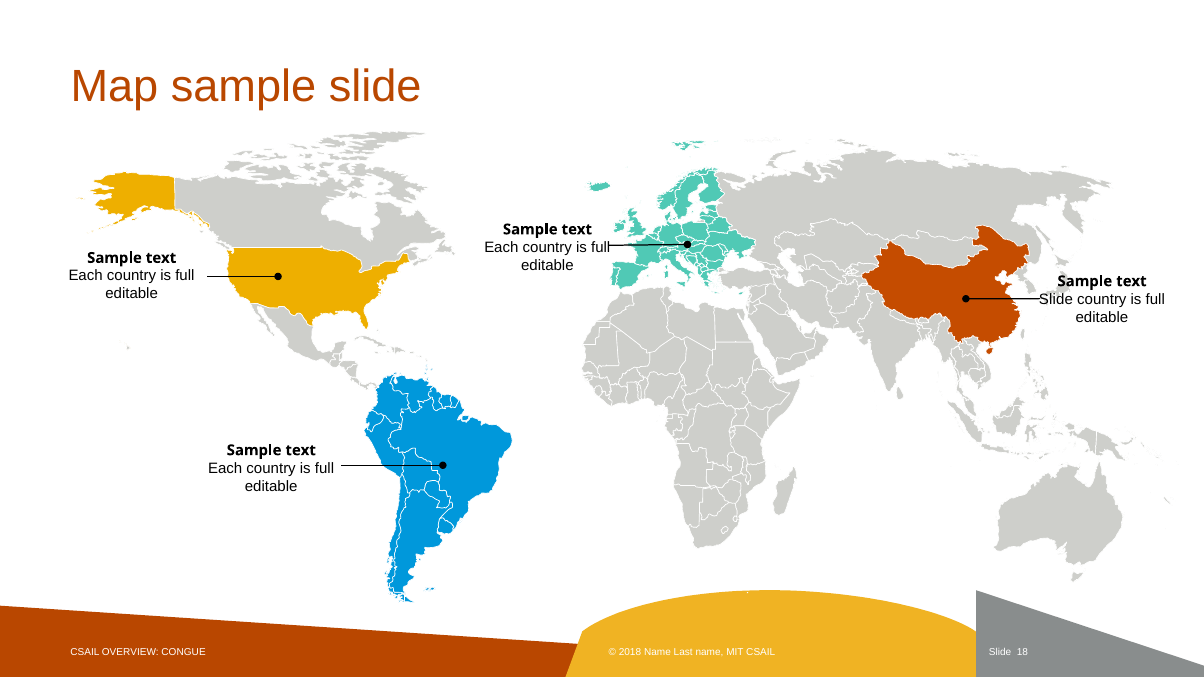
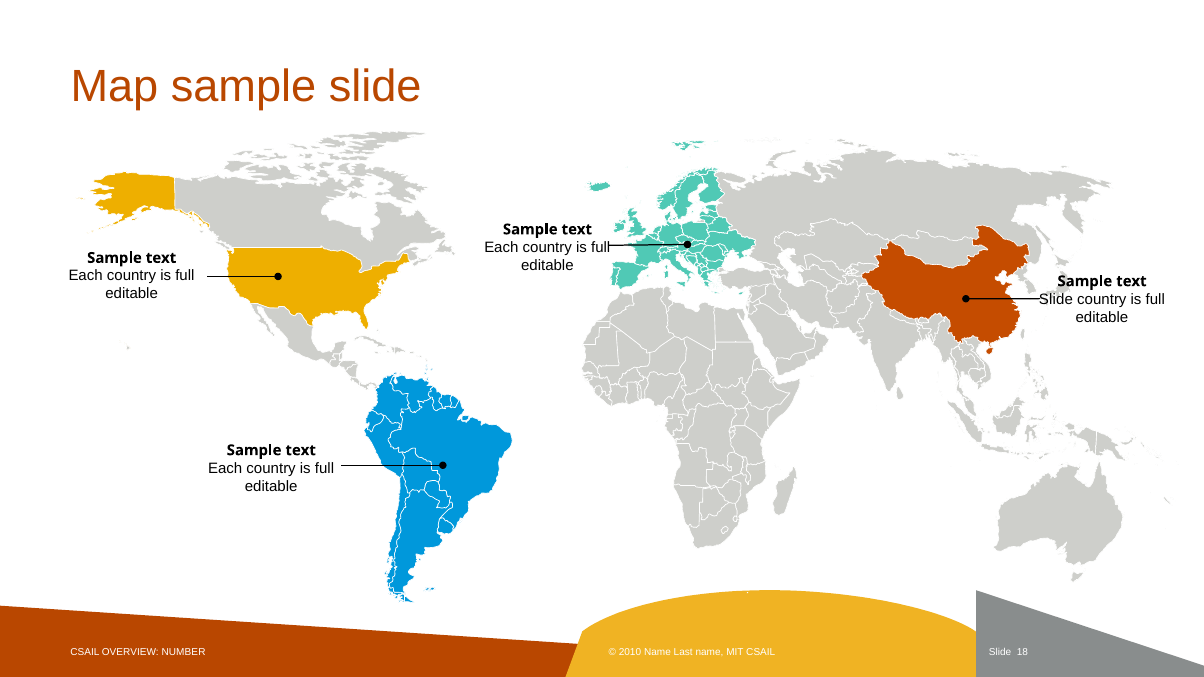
CONGUE: CONGUE -> NUMBER
2018: 2018 -> 2010
